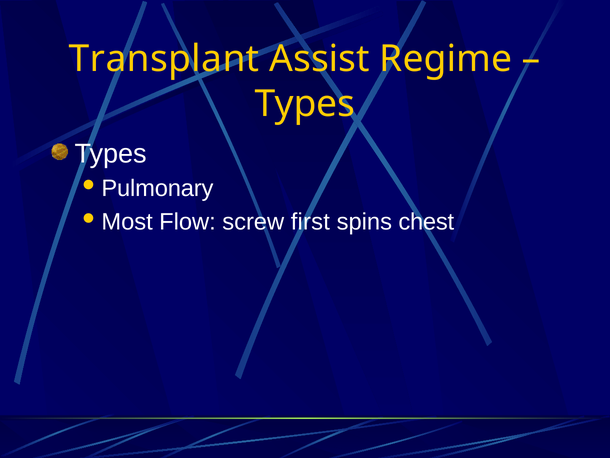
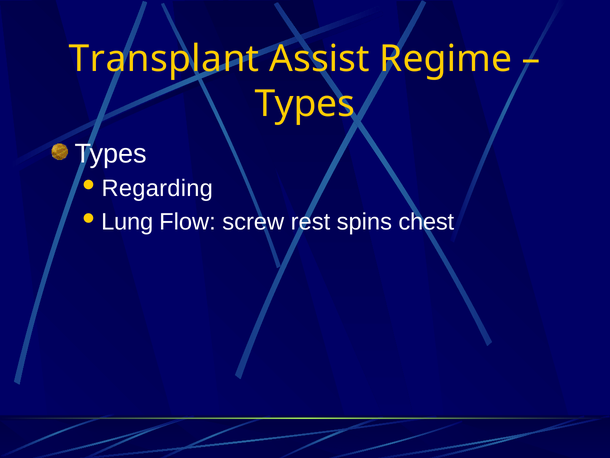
Pulmonary: Pulmonary -> Regarding
Most: Most -> Lung
first: first -> rest
